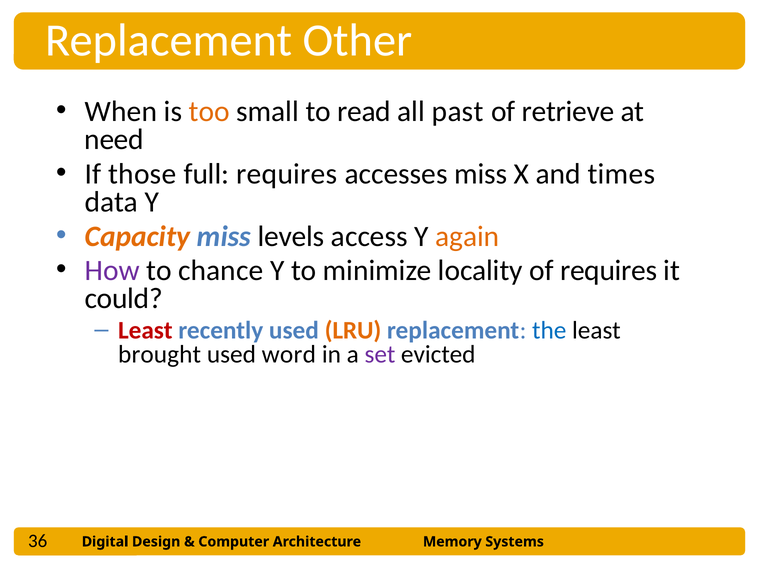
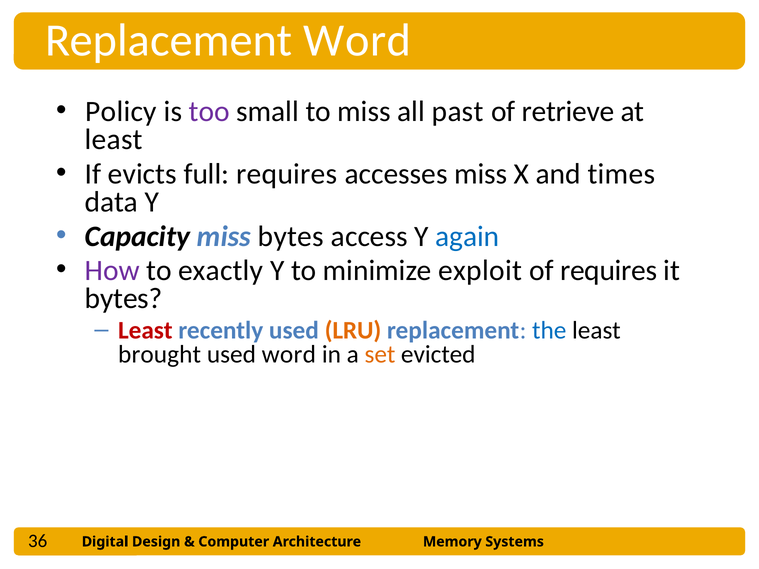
Replacement Other: Other -> Word
When: When -> Policy
too colour: orange -> purple
to read: read -> miss
need at (114, 140): need -> least
those: those -> evicts
Capacity colour: orange -> black
miss levels: levels -> bytes
again colour: orange -> blue
chance: chance -> exactly
locality: locality -> exploit
could at (124, 299): could -> bytes
set colour: purple -> orange
